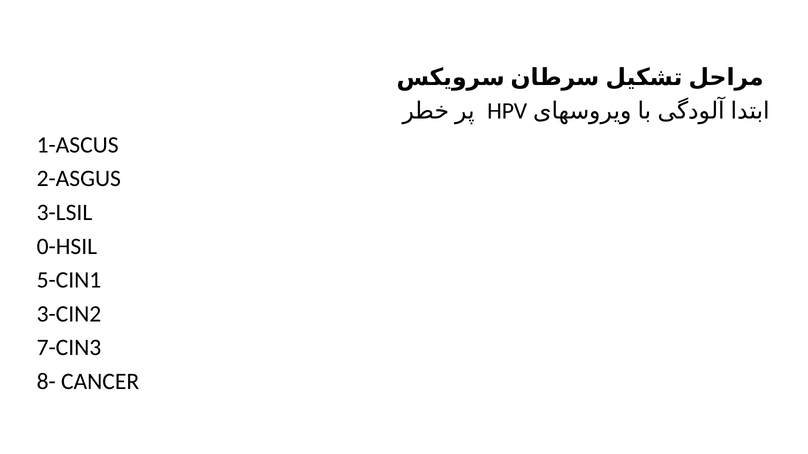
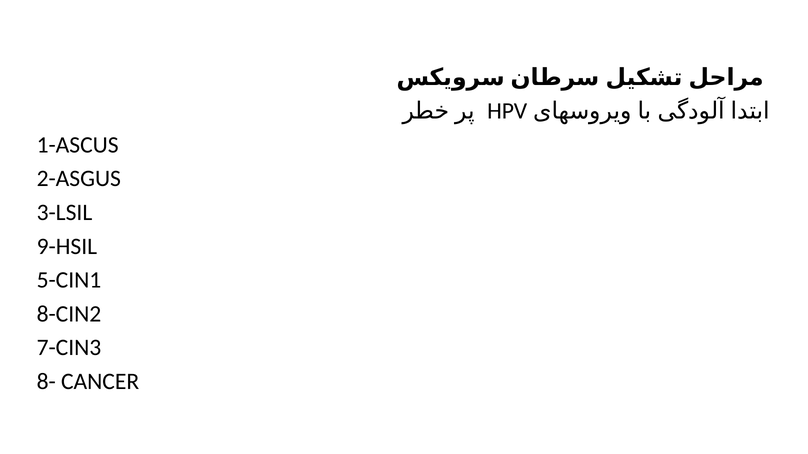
0-HSIL: 0-HSIL -> 9-HSIL
3-CIN2: 3-CIN2 -> 8-CIN2
